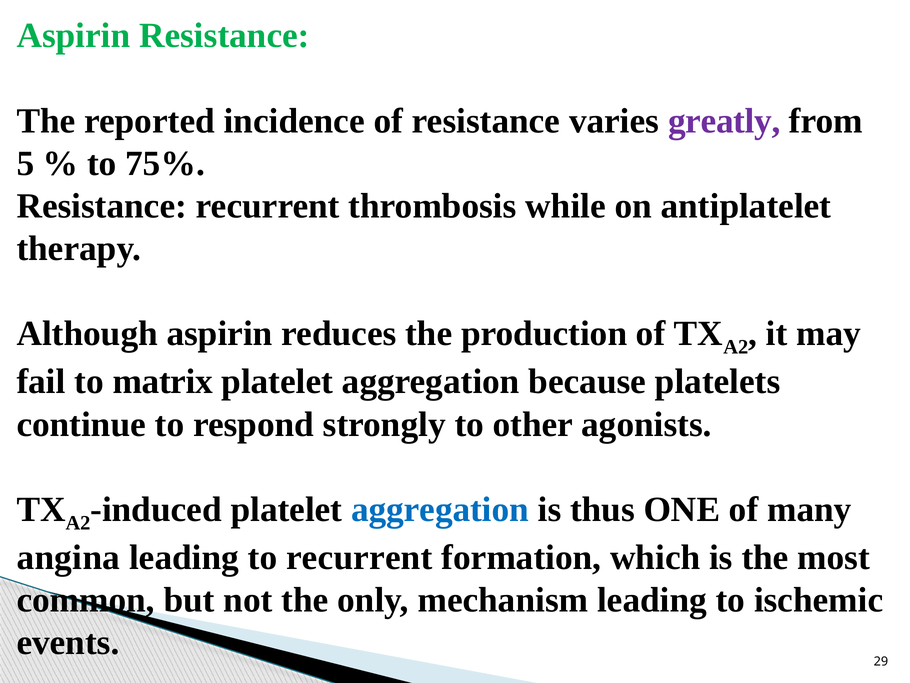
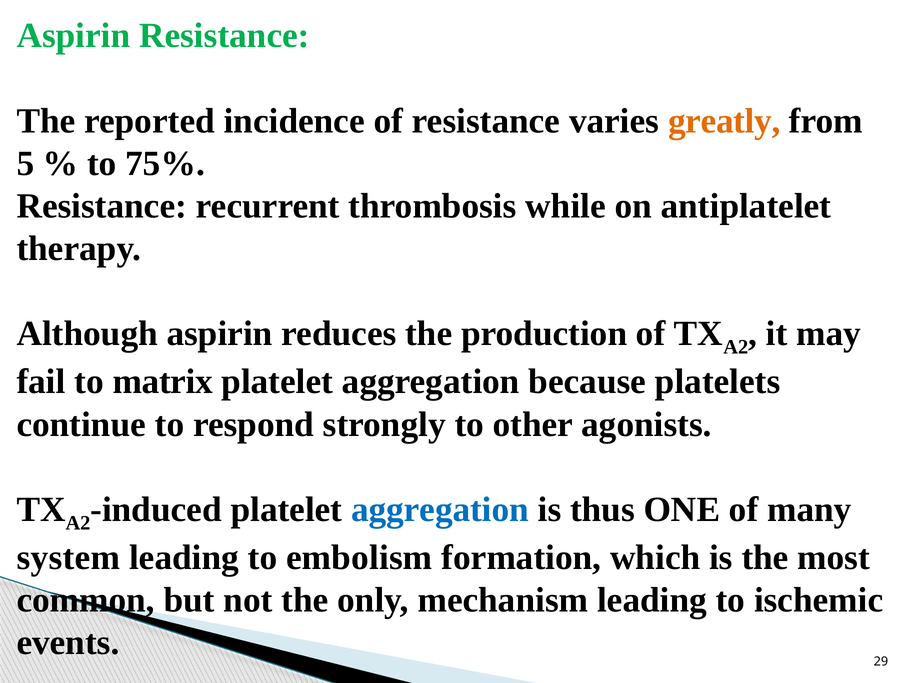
greatly colour: purple -> orange
angina: angina -> system
to recurrent: recurrent -> embolism
